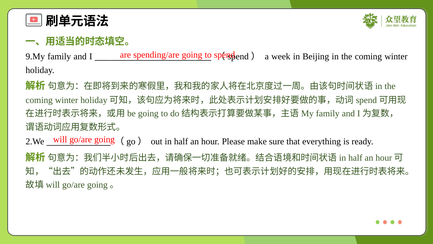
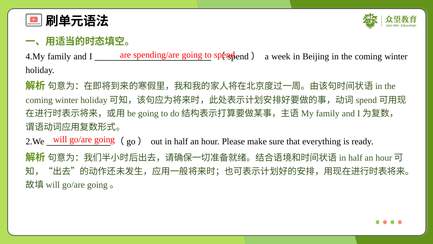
9.My: 9.My -> 4.My
